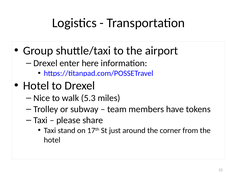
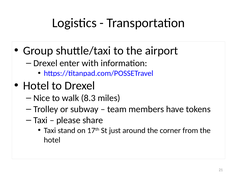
here: here -> with
5.3: 5.3 -> 8.3
